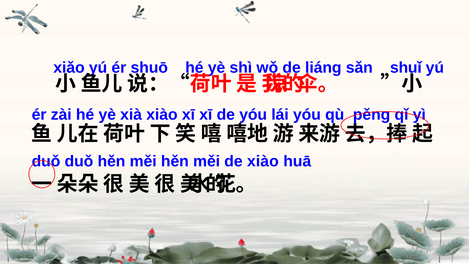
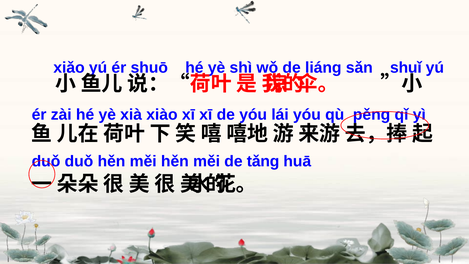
de xiào: xiào -> tǎnɡ
